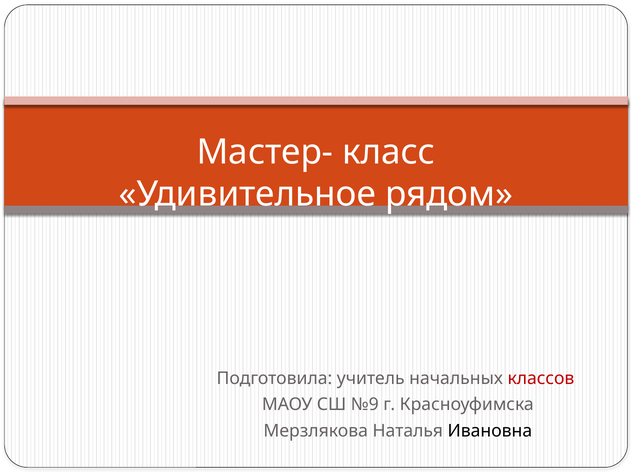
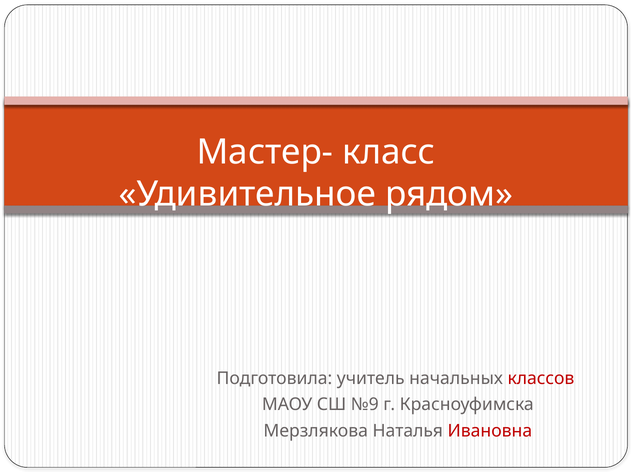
Ивановна colour: black -> red
